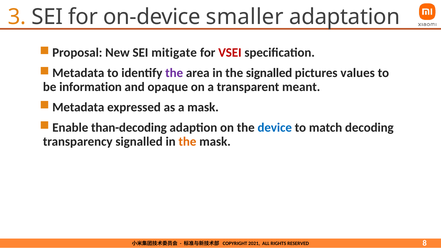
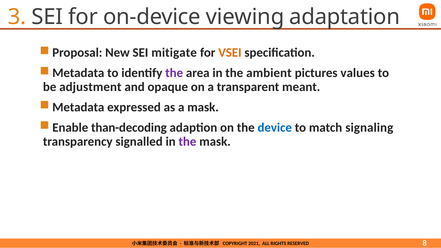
smaller: smaller -> viewing
VSEI colour: red -> orange
the signalled: signalled -> ambient
information: information -> adjustment
decoding: decoding -> signaling
the at (187, 142) colour: orange -> purple
